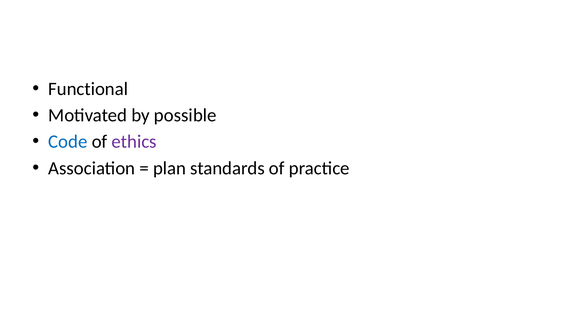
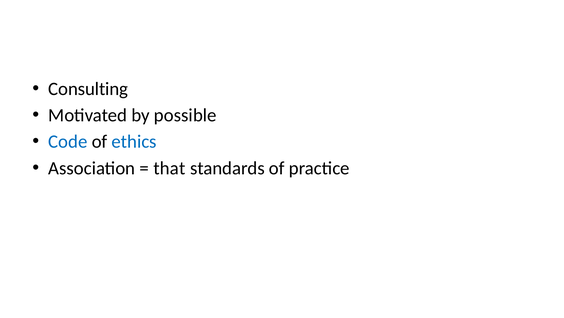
Functional: Functional -> Consulting
ethics colour: purple -> blue
plan: plan -> that
